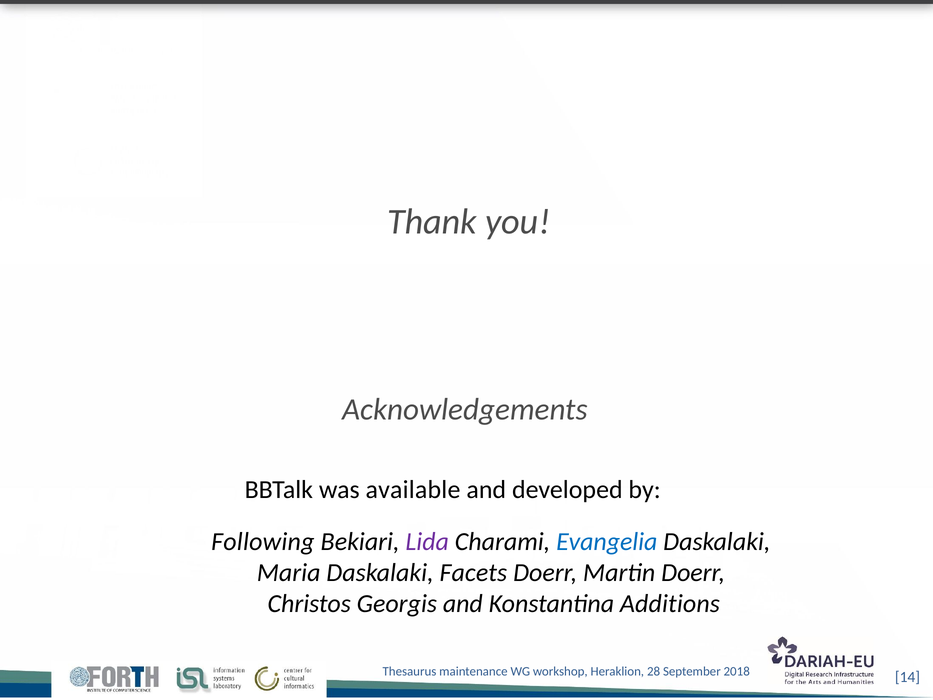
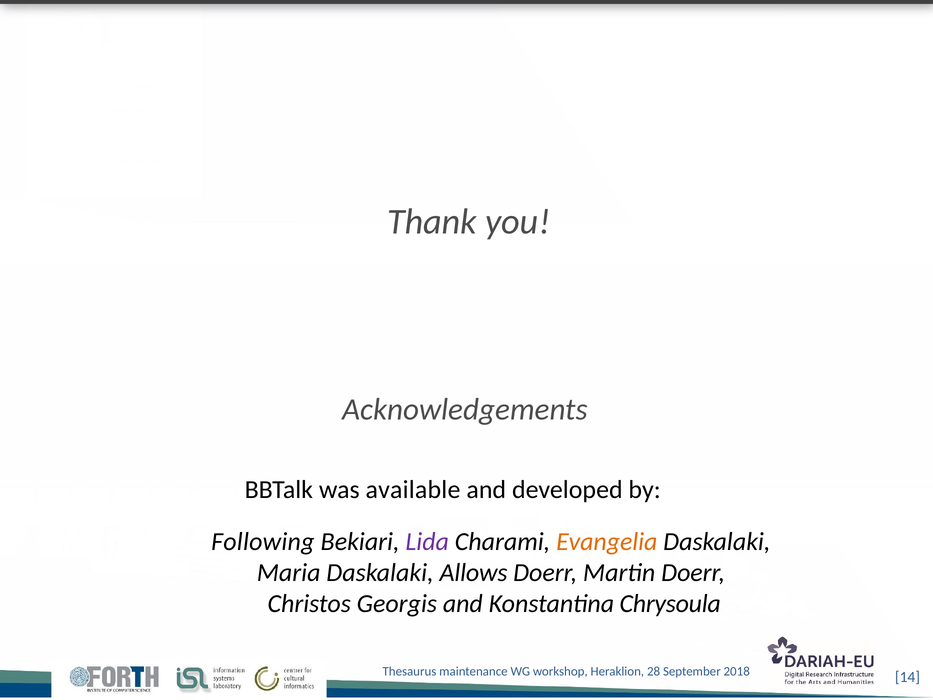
Evangelia colour: blue -> orange
Facets: Facets -> Allows
Additions: Additions -> Chrysoula
